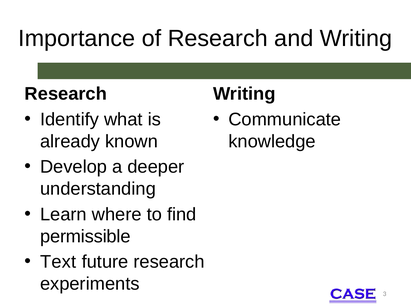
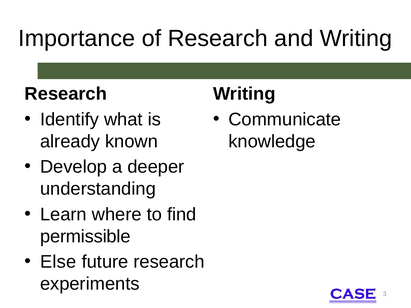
Text: Text -> Else
